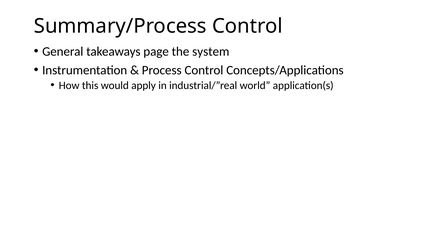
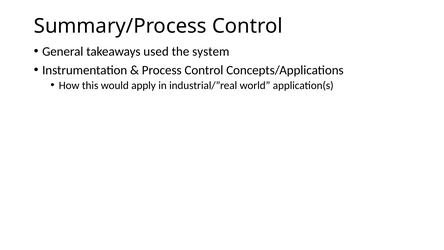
page: page -> used
